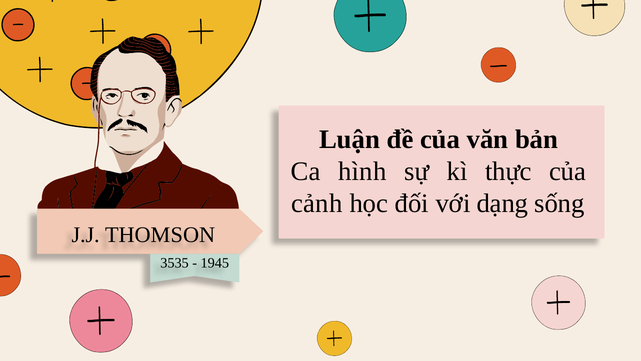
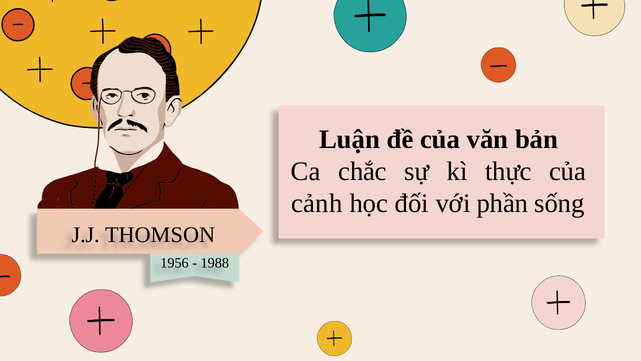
hình: hình -> chắc
dạng: dạng -> phần
3535: 3535 -> 1956
1945: 1945 -> 1988
